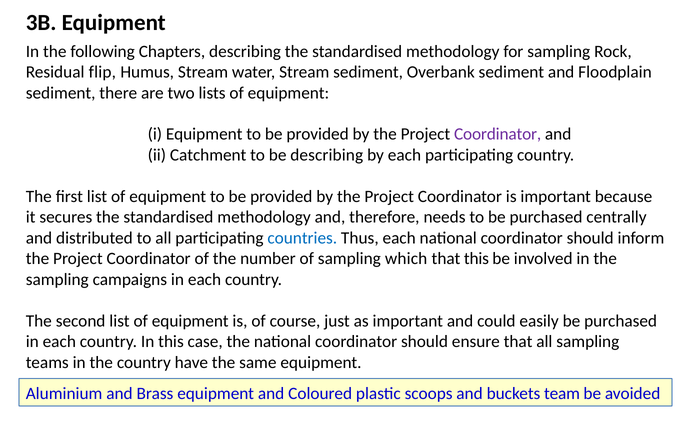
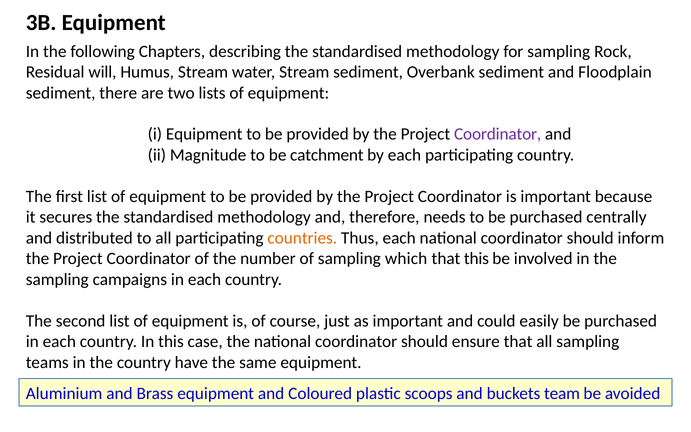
flip: flip -> will
Catchment: Catchment -> Magnitude
be describing: describing -> catchment
countries colour: blue -> orange
